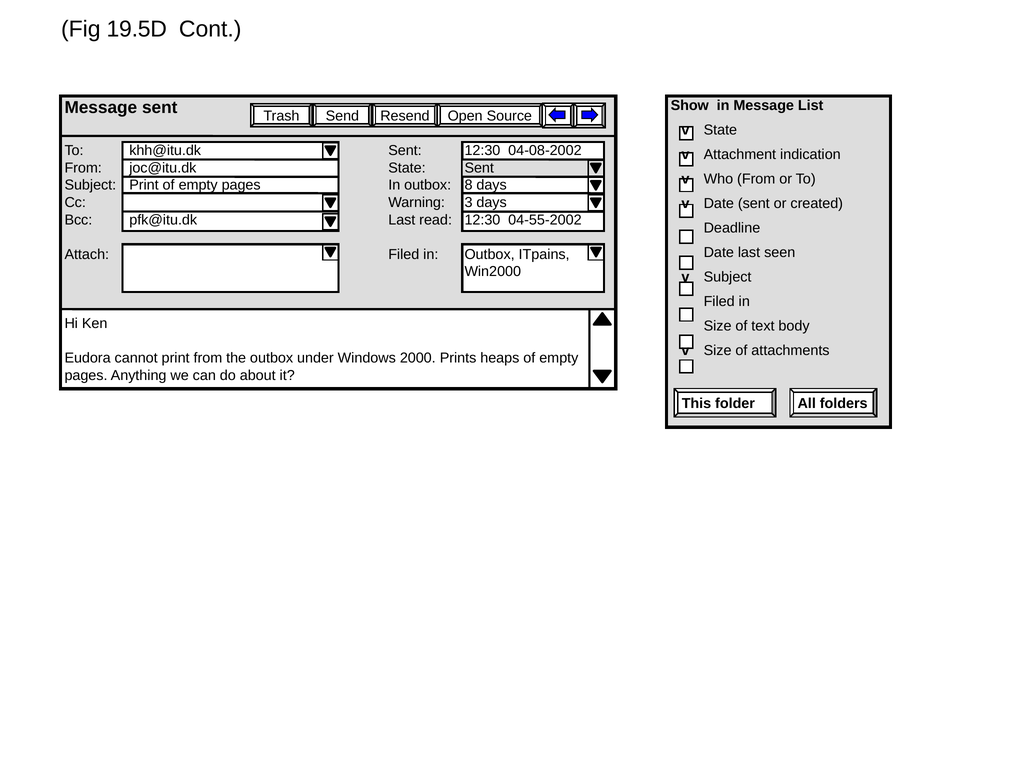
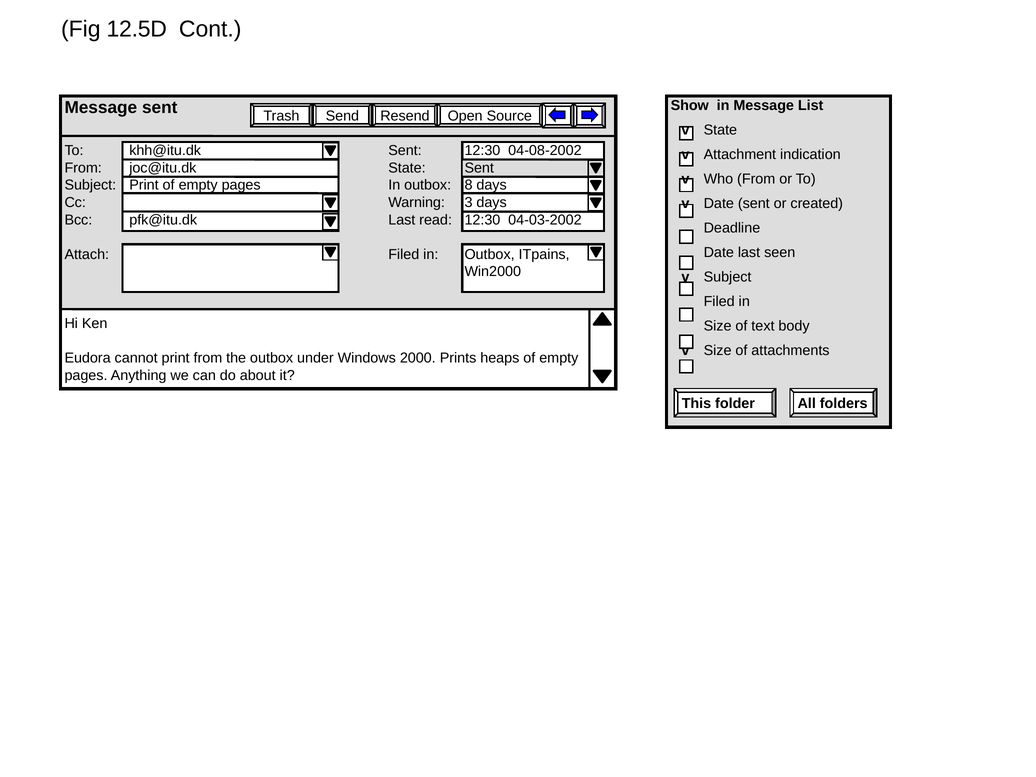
19.5D: 19.5D -> 12.5D
04-55-2002: 04-55-2002 -> 04-03-2002
